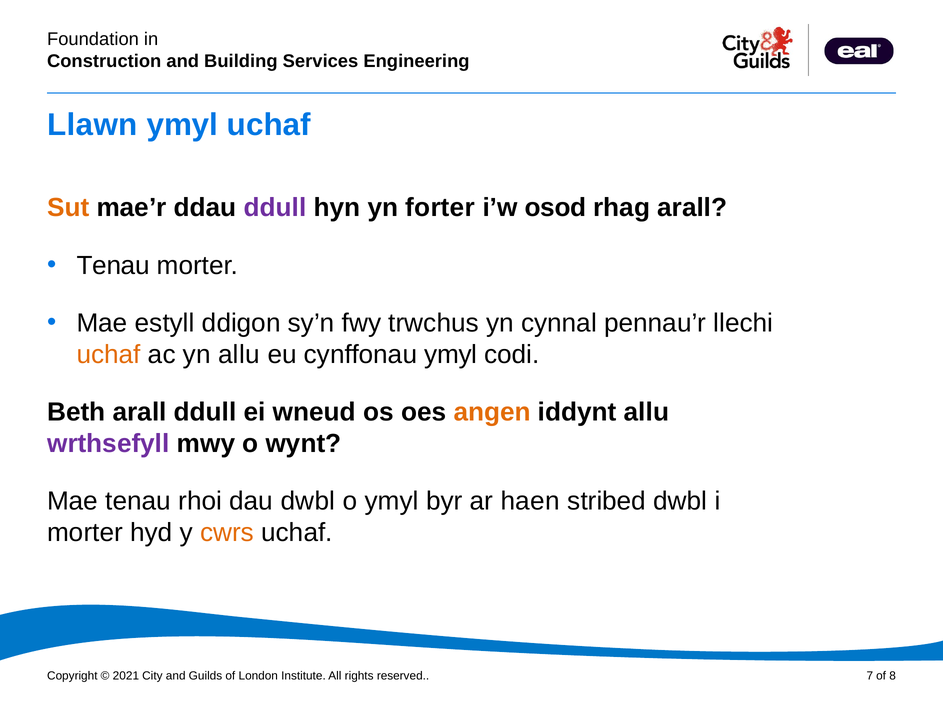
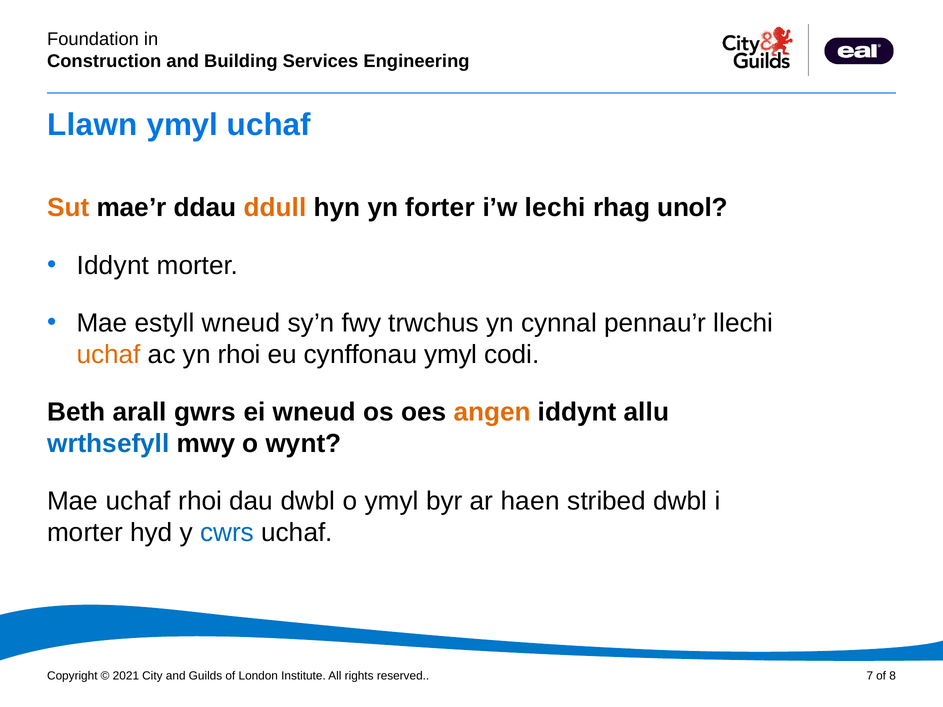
ddull at (275, 208) colour: purple -> orange
osod: osod -> lechi
rhag arall: arall -> unol
Tenau at (113, 265): Tenau -> Iddynt
estyll ddigon: ddigon -> wneud
yn allu: allu -> rhoi
arall ddull: ddull -> gwrs
wrthsefyll colour: purple -> blue
Mae tenau: tenau -> uchaf
cwrs colour: orange -> blue
